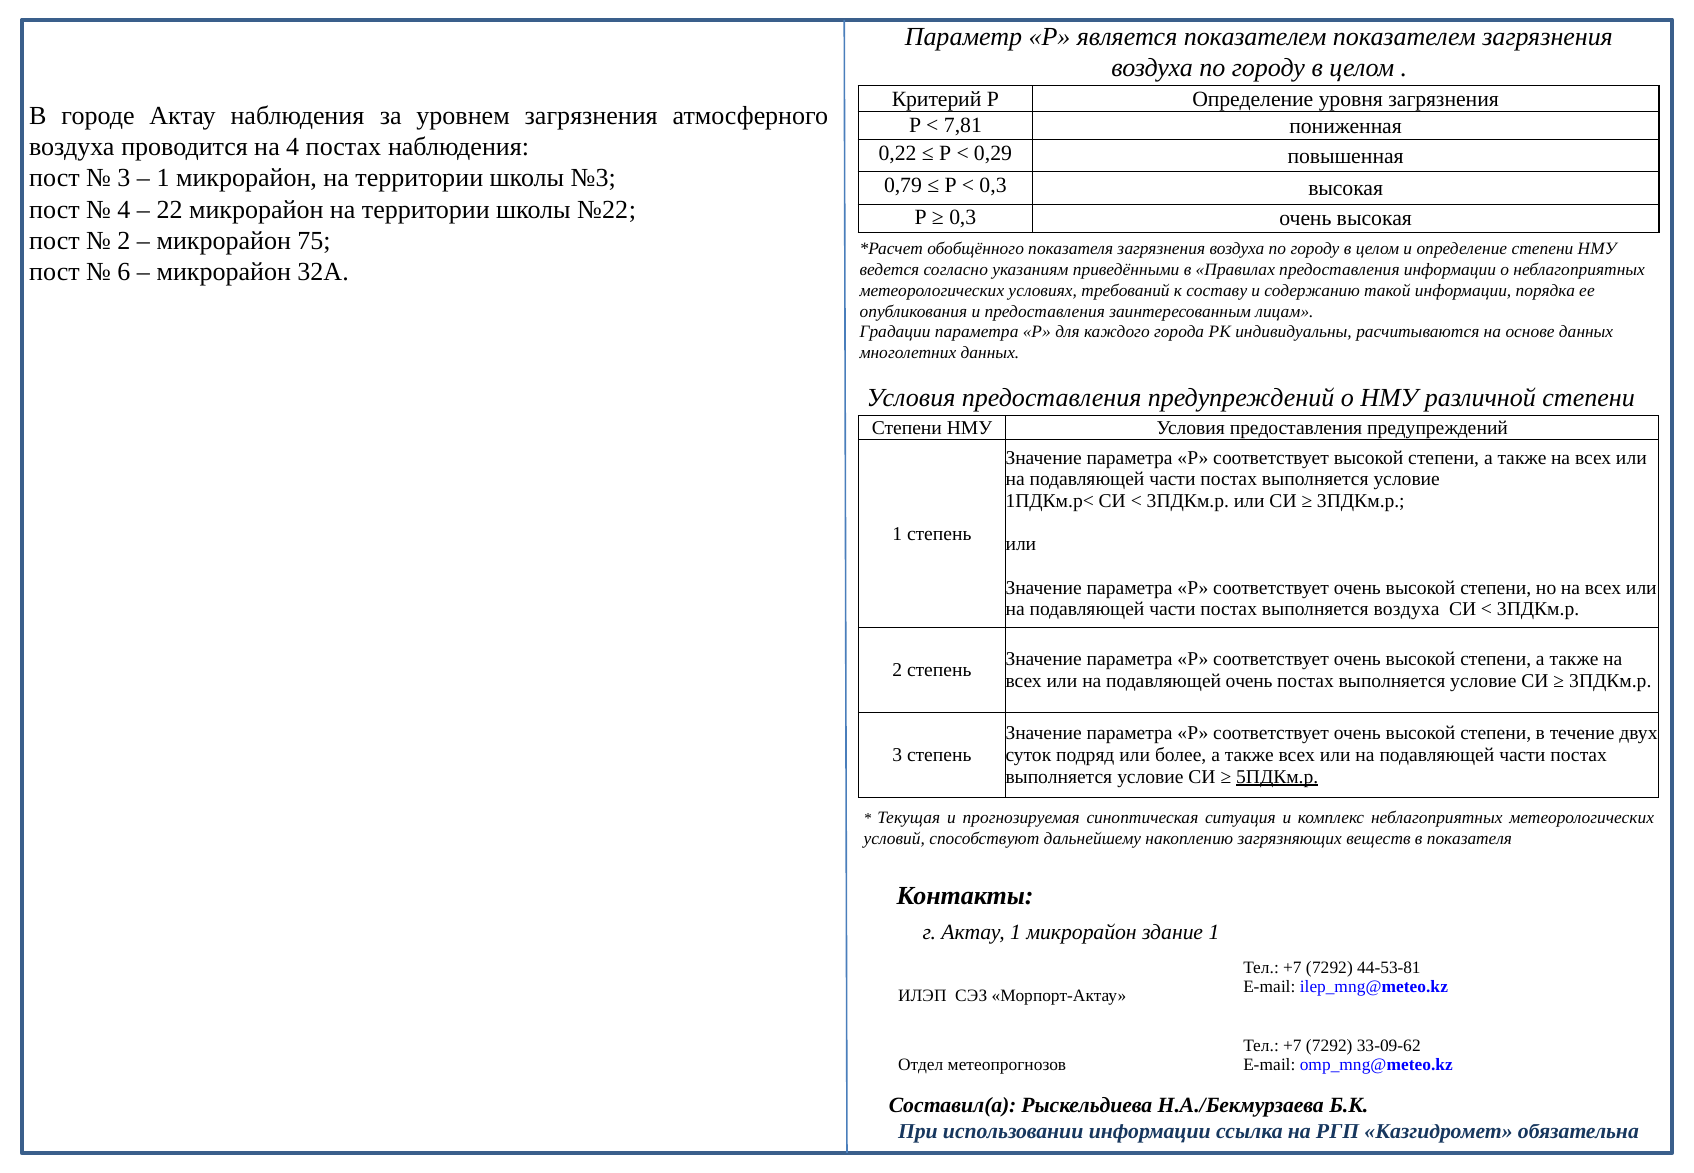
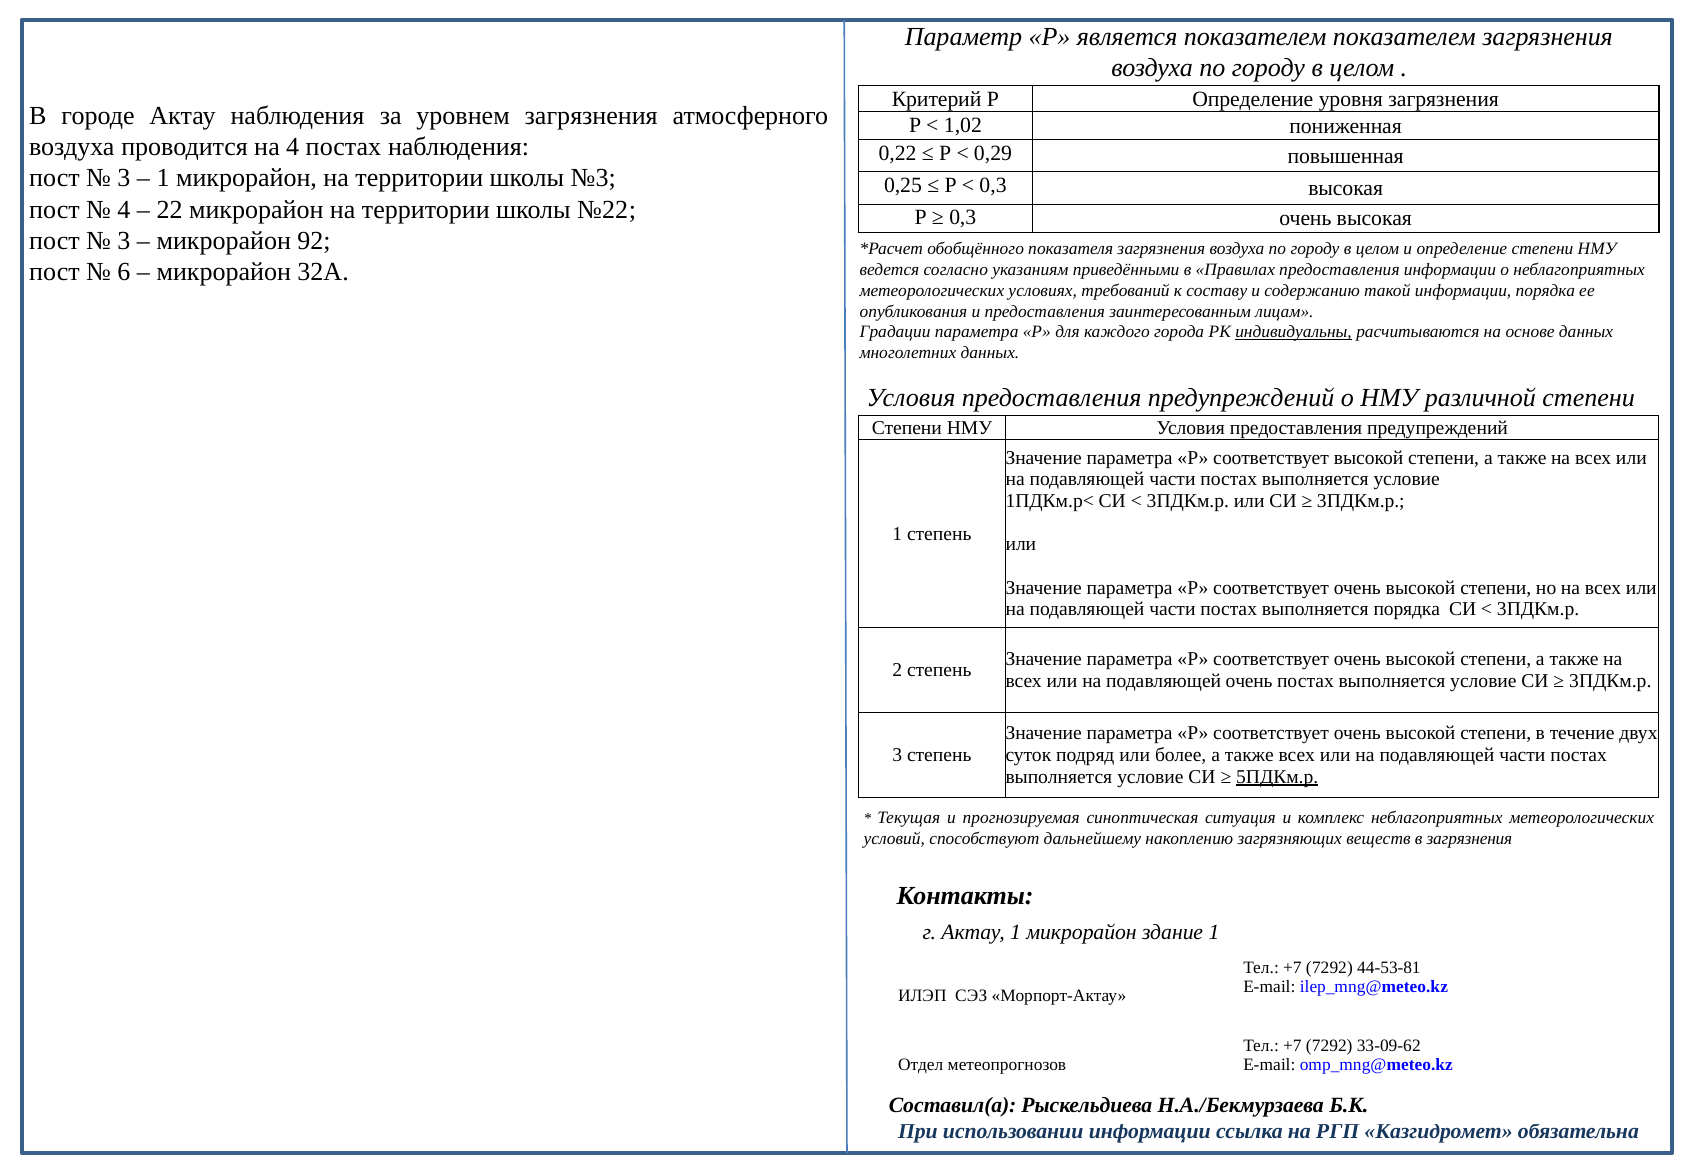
7,81: 7,81 -> 1,02
0,79: 0,79 -> 0,25
2 at (124, 241): 2 -> 3
75: 75 -> 92
индивидуальны underline: none -> present
выполняется воздуха: воздуха -> порядка
в показателя: показателя -> загрязнения
